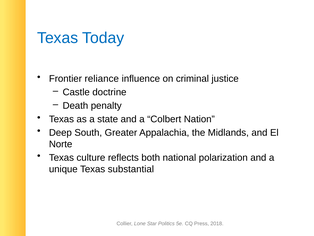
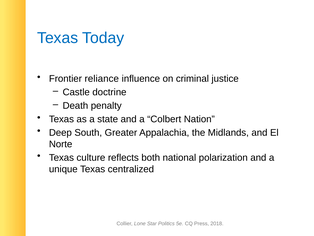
substantial: substantial -> centralized
